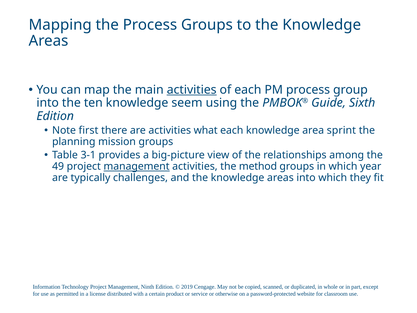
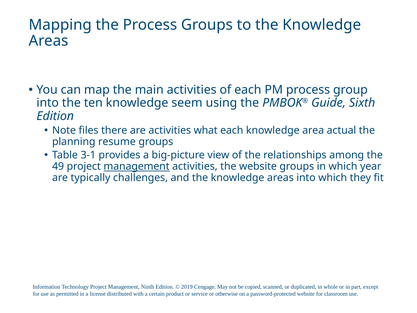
activities at (192, 90) underline: present -> none
first: first -> files
sprint: sprint -> actual
mission: mission -> resume
the method: method -> website
